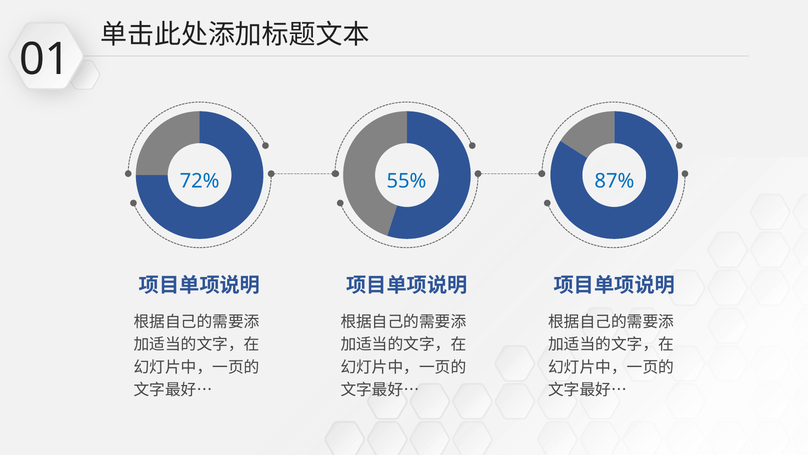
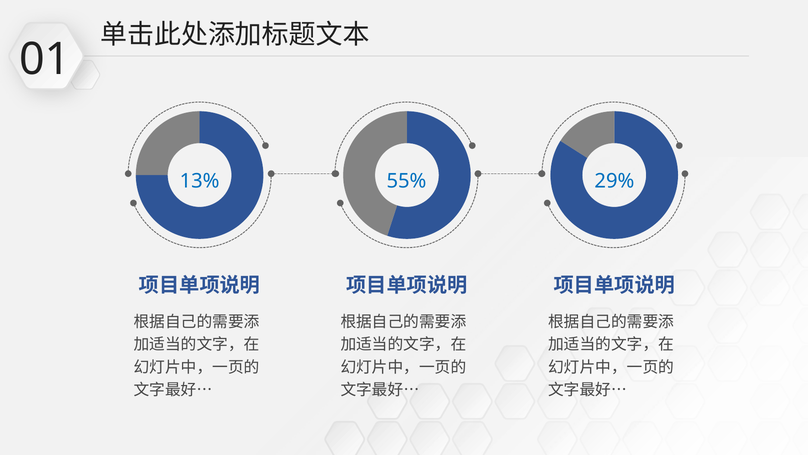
72%: 72% -> 13%
87%: 87% -> 29%
